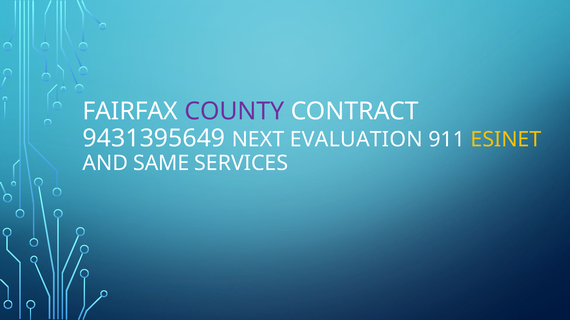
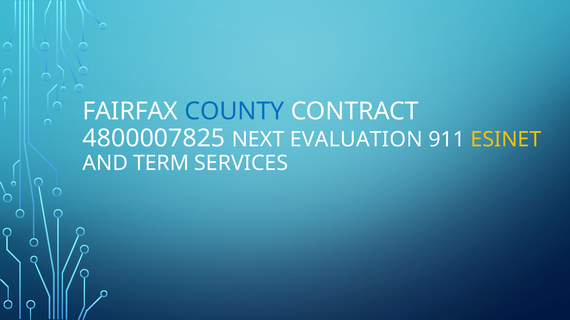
COUNTY colour: purple -> blue
9431395649: 9431395649 -> 4800007825
SAME: SAME -> TERM
